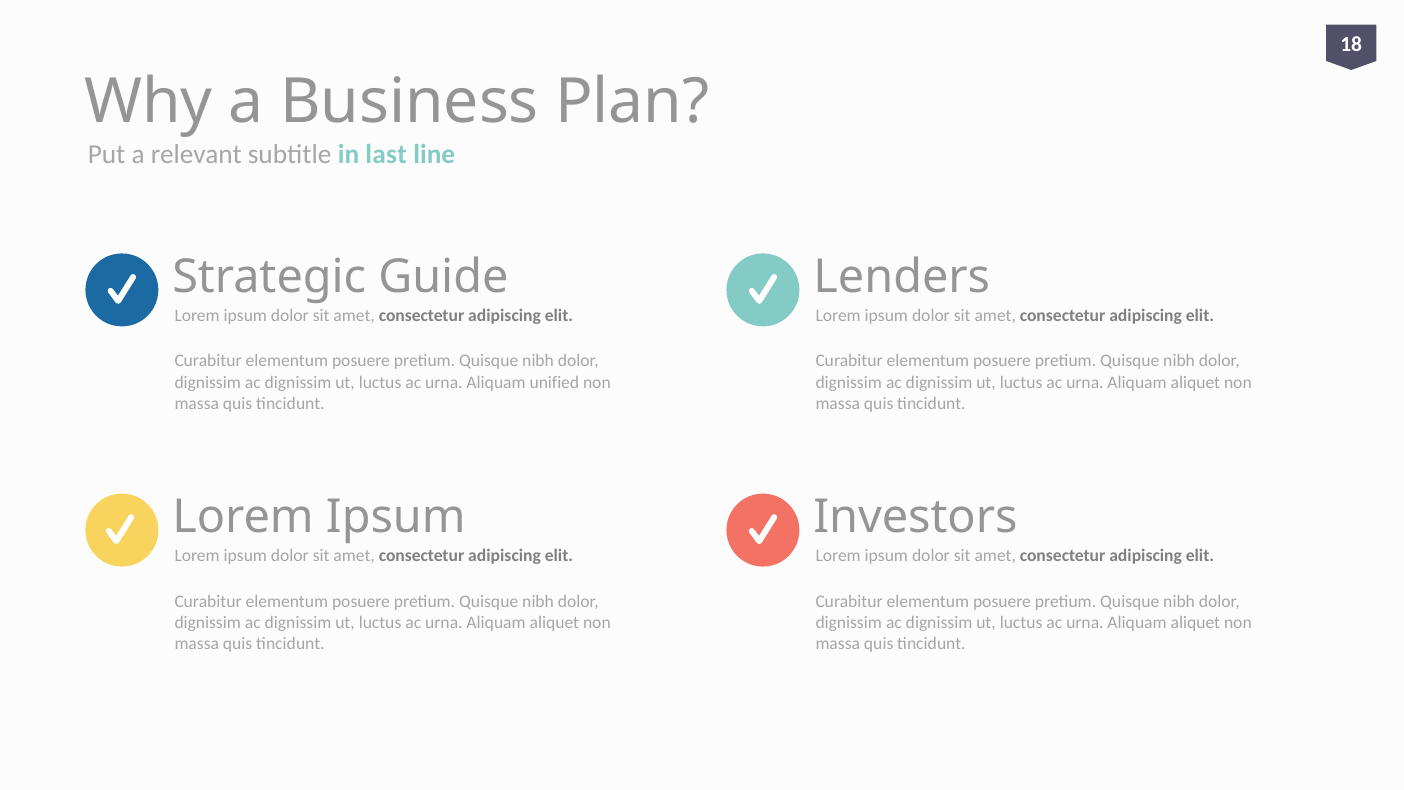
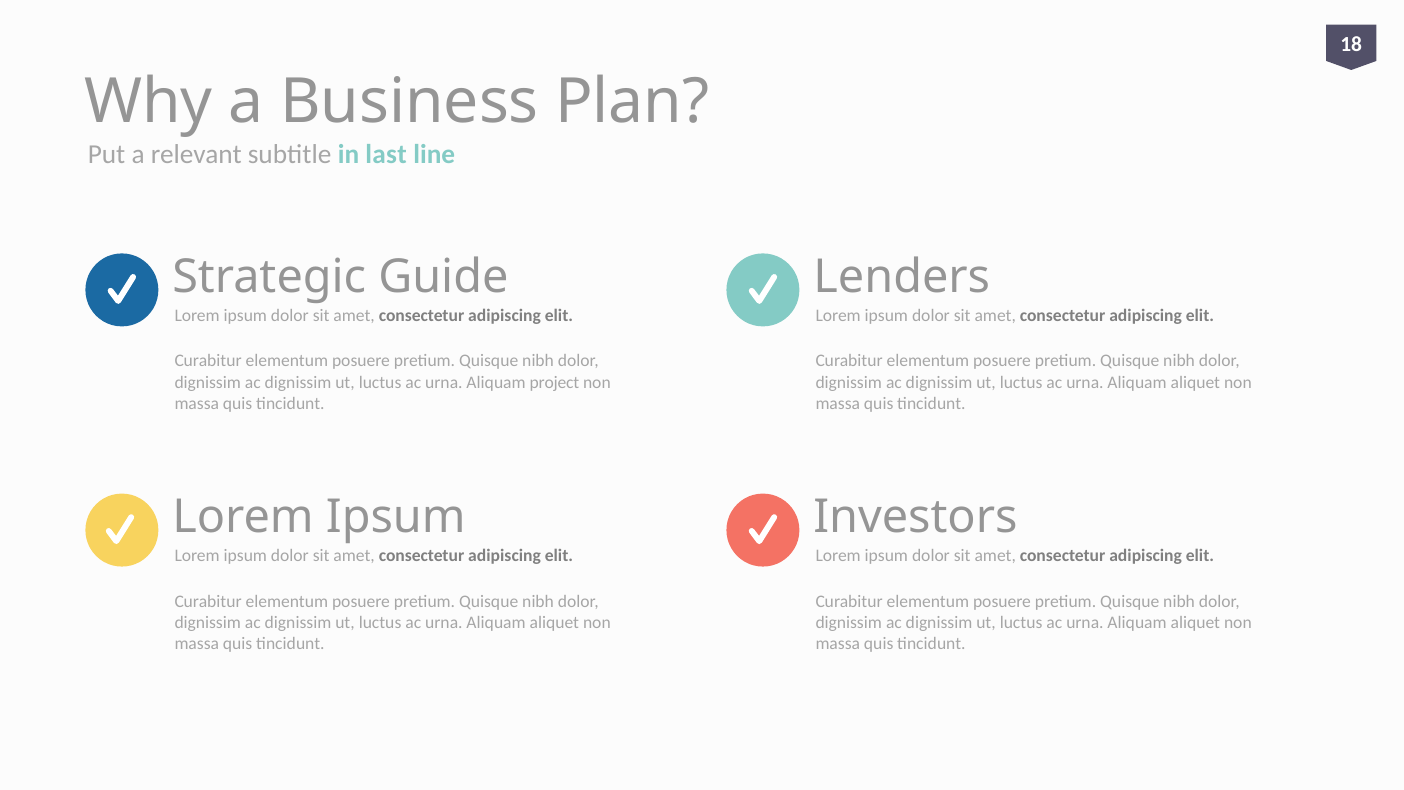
unified: unified -> project
